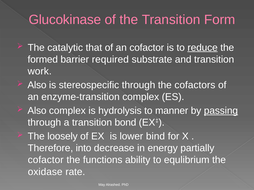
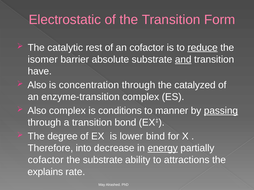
Glucokinase: Glucokinase -> Electrostatic
that: that -> rest
formed: formed -> isomer
required: required -> absolute
and underline: none -> present
work: work -> have
stereospecific: stereospecific -> concentration
cofactors: cofactors -> catalyzed
hydrolysis: hydrolysis -> conditions
loosely: loosely -> degree
energy underline: none -> present
the functions: functions -> substrate
equlibrium: equlibrium -> attractions
oxidase: oxidase -> explains
